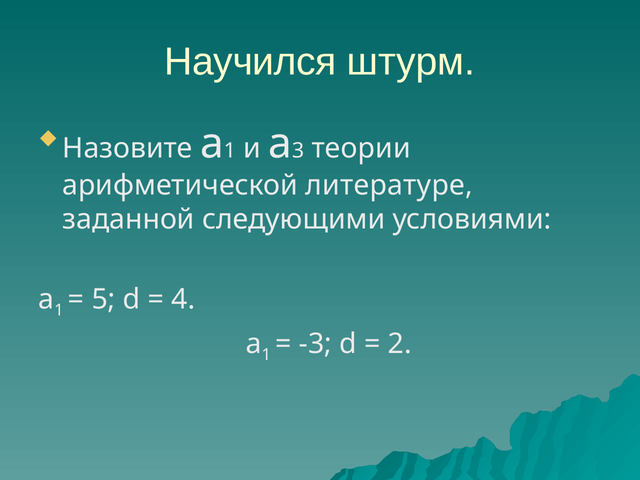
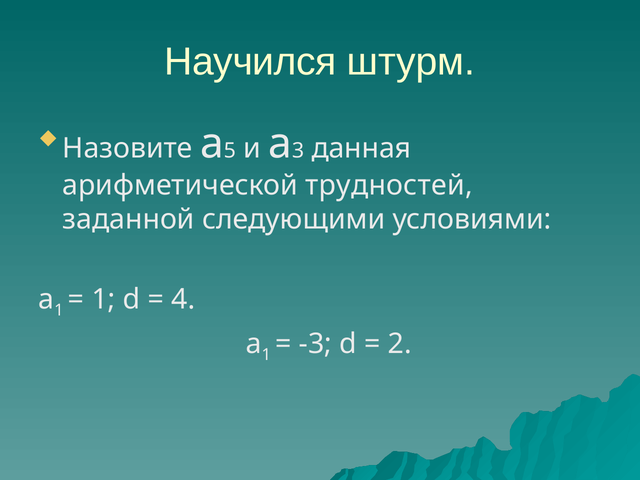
1 at (230, 151): 1 -> 5
теории: теории -> данная
литературе: литературе -> трудностей
5 at (103, 299): 5 -> 1
